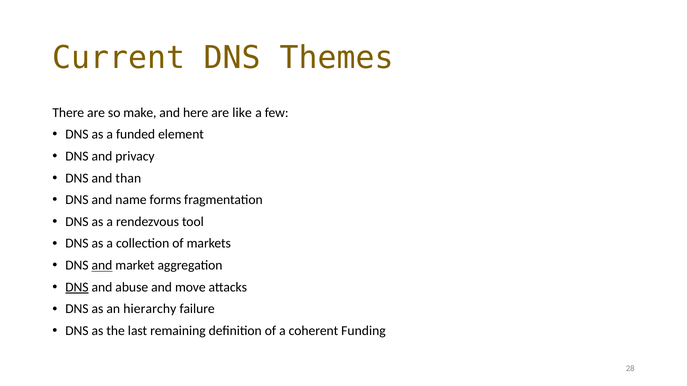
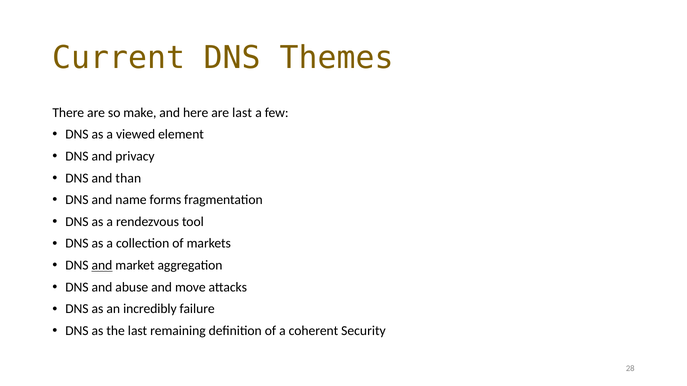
are like: like -> last
funded: funded -> viewed
DNS at (77, 287) underline: present -> none
hierarchy: hierarchy -> incredibly
Funding: Funding -> Security
